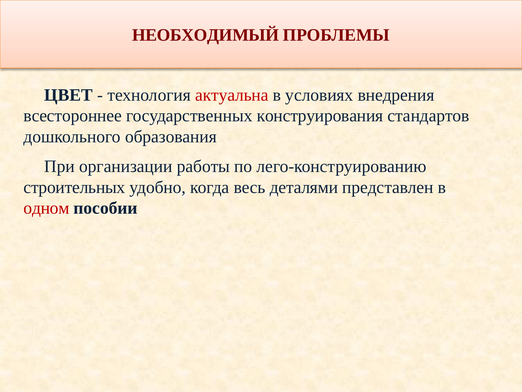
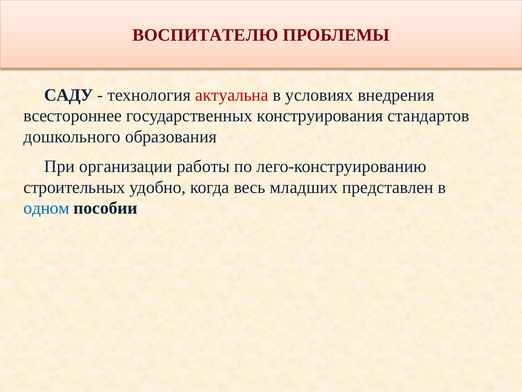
НЕОБХОДИМЫЙ: НЕОБХОДИМЫЙ -> ВОСПИТАТЕЛЮ
ЦВЕТ: ЦВЕТ -> САДУ
деталями: деталями -> младших
одном colour: red -> blue
